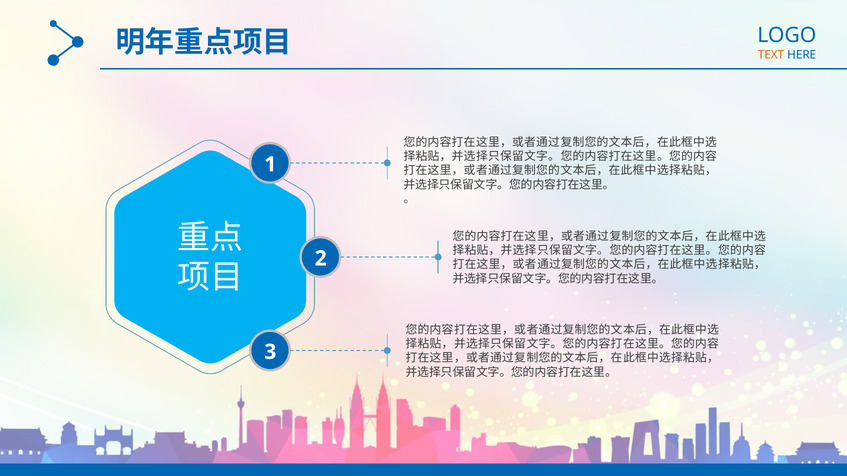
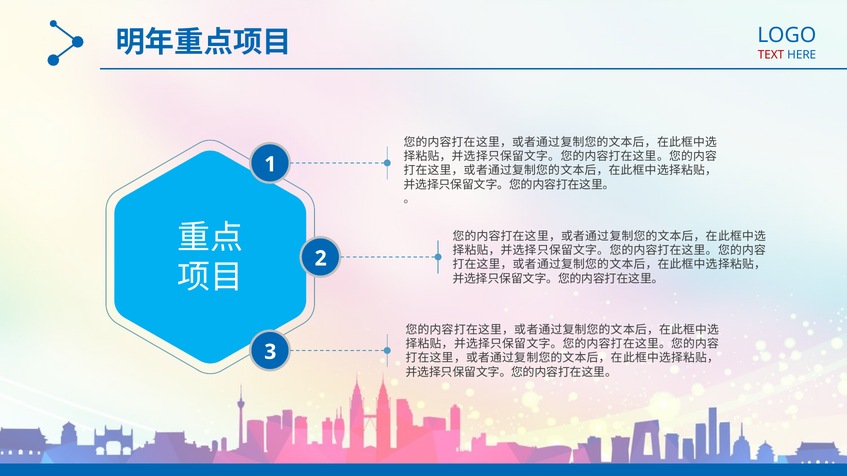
TEXT colour: orange -> red
